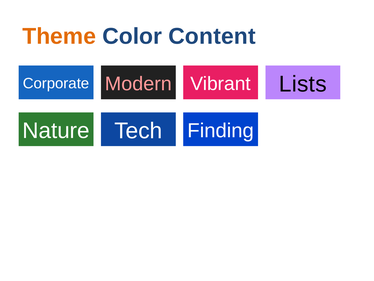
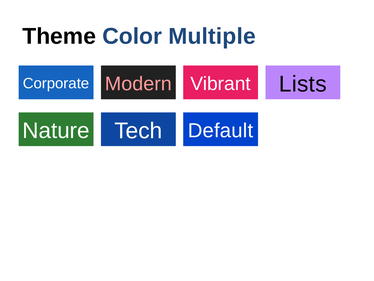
Theme colour: orange -> black
Content: Content -> Multiple
Finding: Finding -> Default
